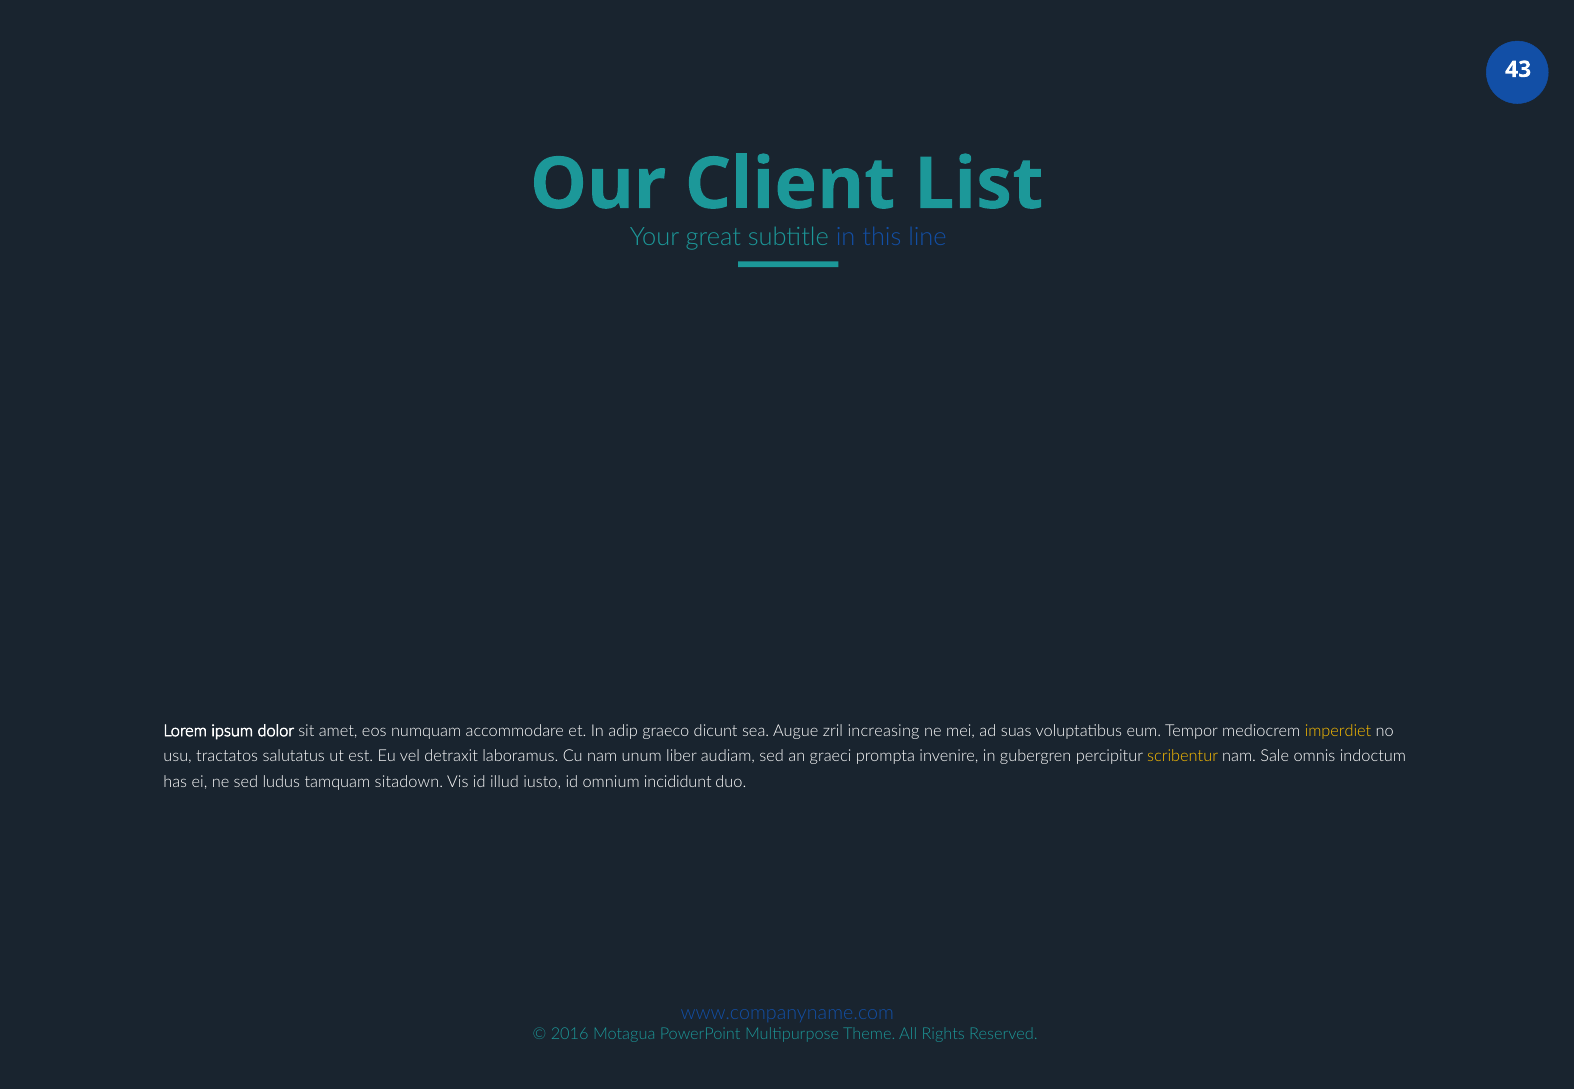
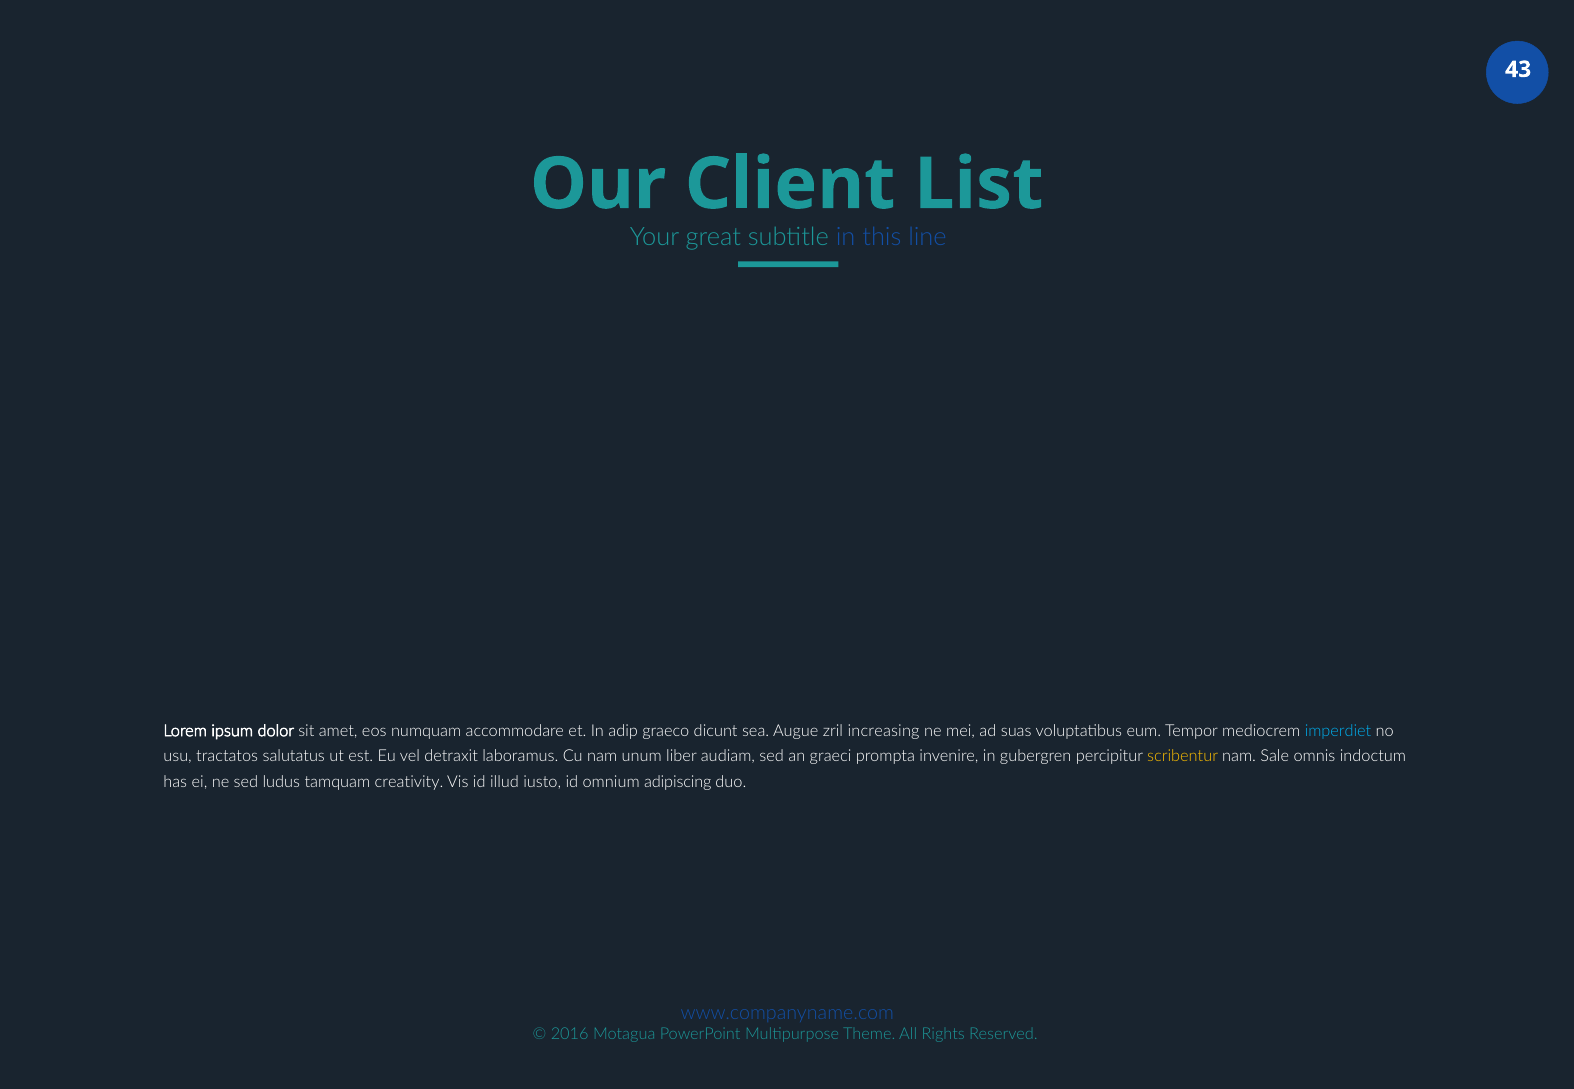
imperdiet colour: yellow -> light blue
sitadown: sitadown -> creativity
incididunt: incididunt -> adipiscing
